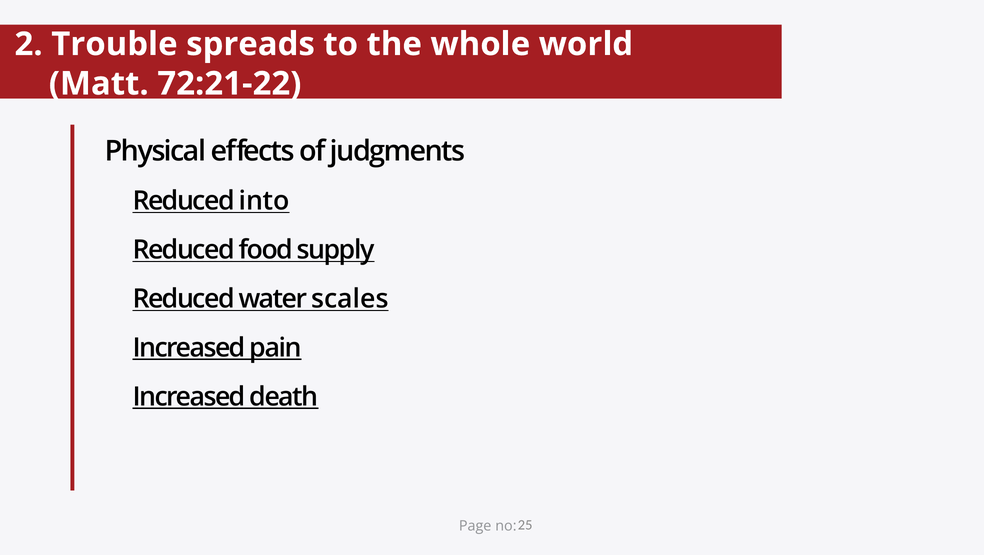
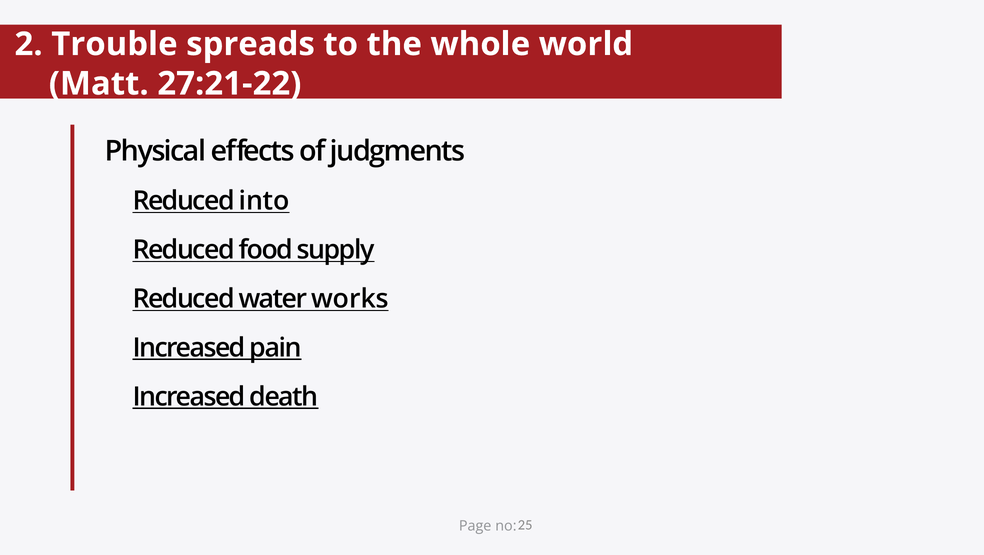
72:21-22: 72:21-22 -> 27:21-22
scales: scales -> works
